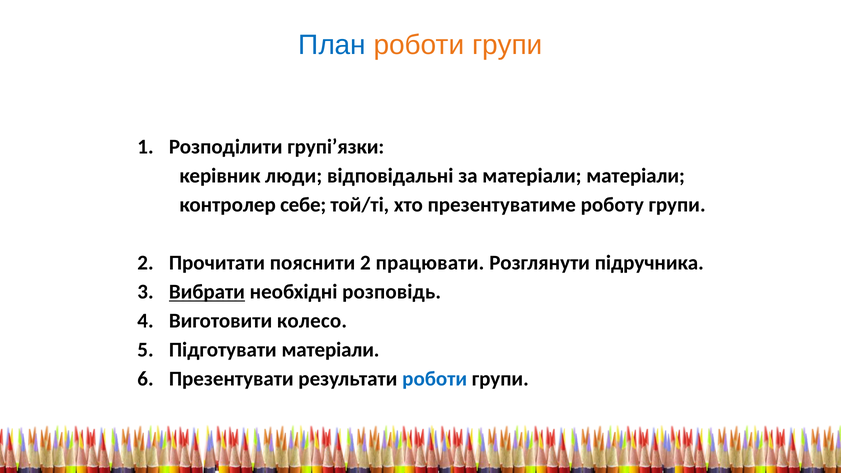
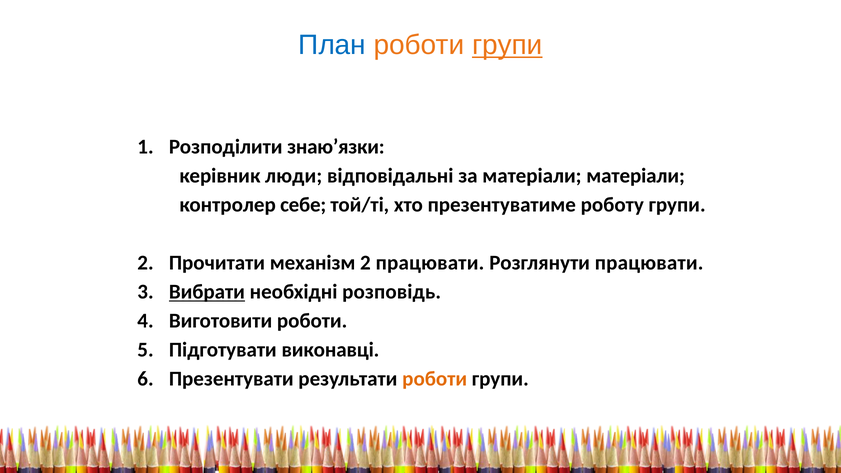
групи at (507, 45) underline: none -> present
групі’язки: групі’язки -> знаю’язки
пояснити: пояснити -> механізм
Розглянути підручника: підручника -> працювати
Виготовити колесо: колесо -> роботи
Підготувати матеріали: матеріали -> виконавці
роботи at (435, 379) colour: blue -> orange
